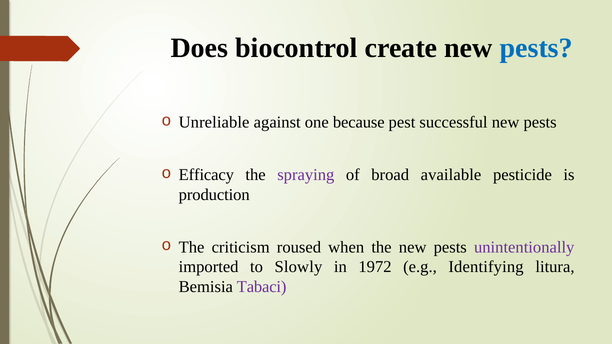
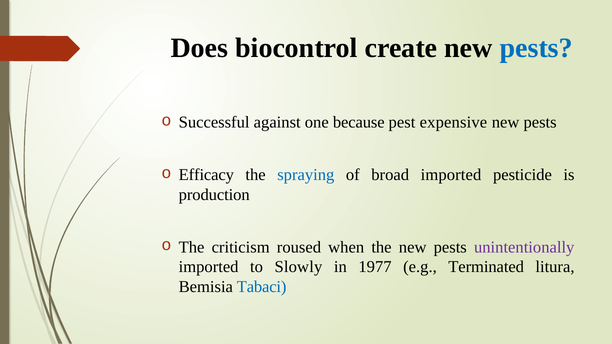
Unreliable: Unreliable -> Successful
successful: successful -> expensive
spraying colour: purple -> blue
broad available: available -> imported
1972: 1972 -> 1977
Identifying: Identifying -> Terminated
Tabaci colour: purple -> blue
